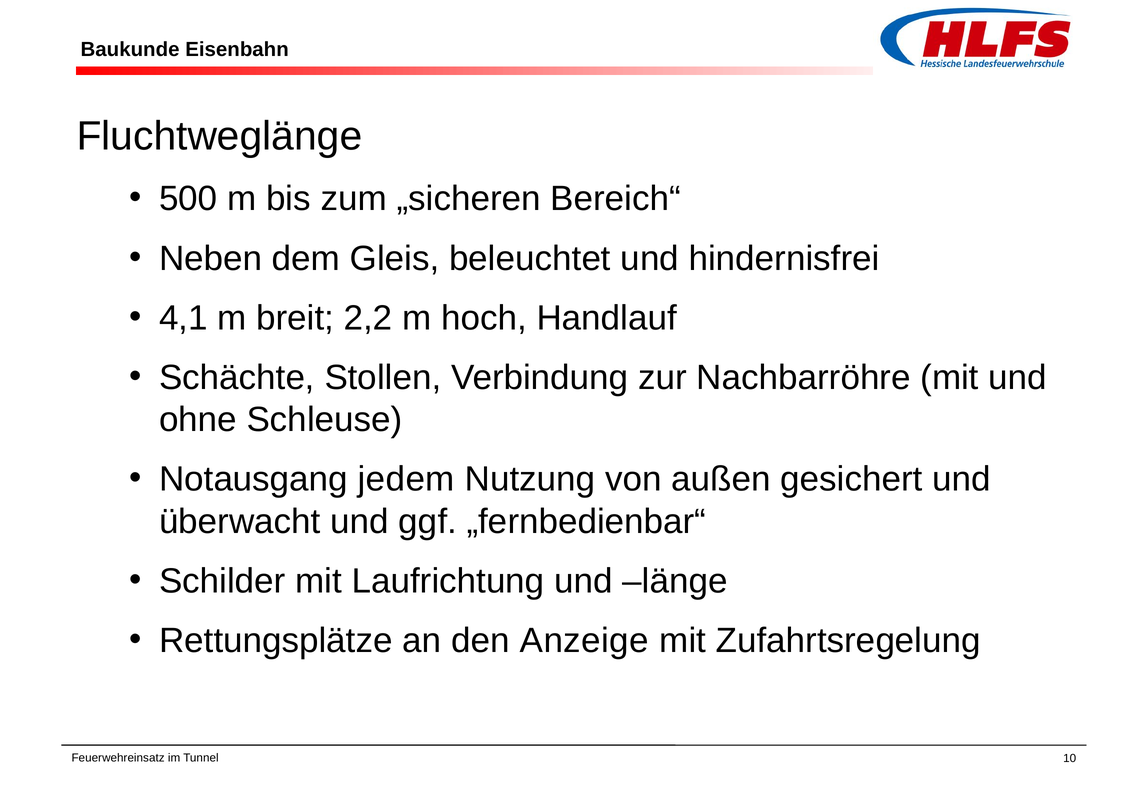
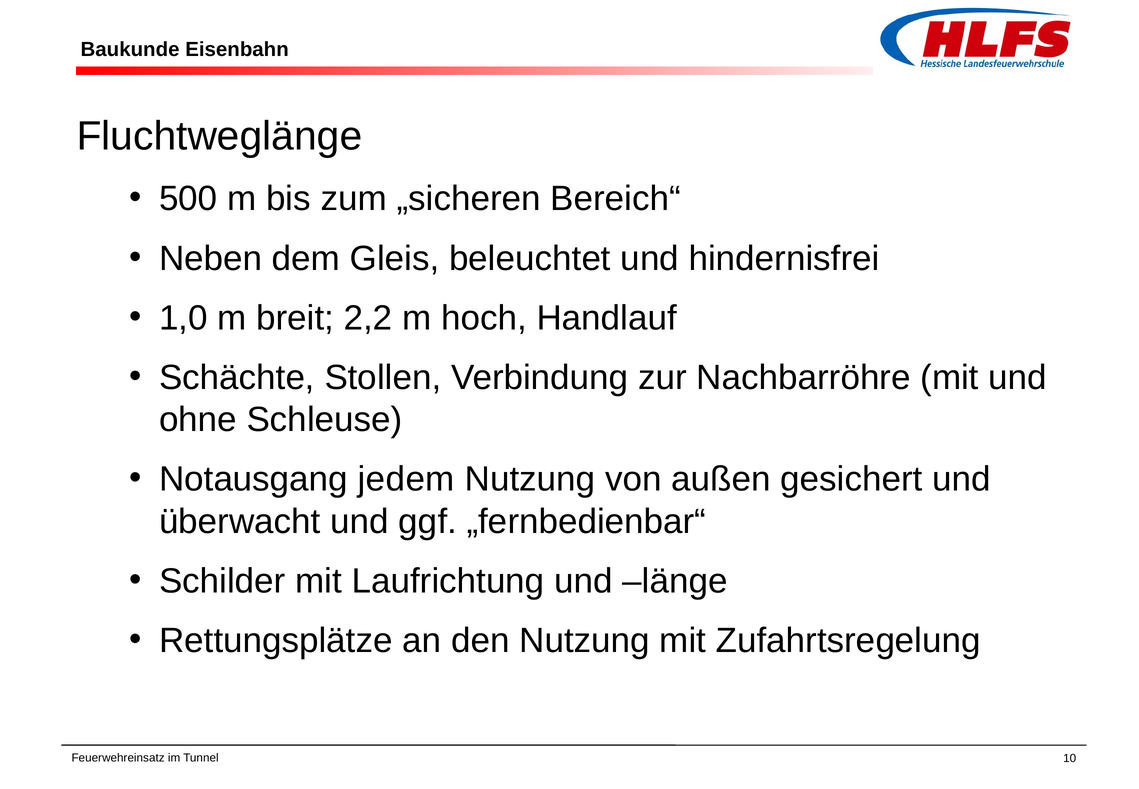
4,1: 4,1 -> 1,0
den Anzeige: Anzeige -> Nutzung
